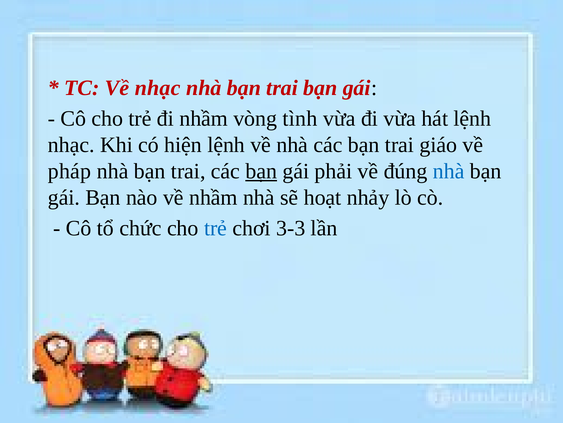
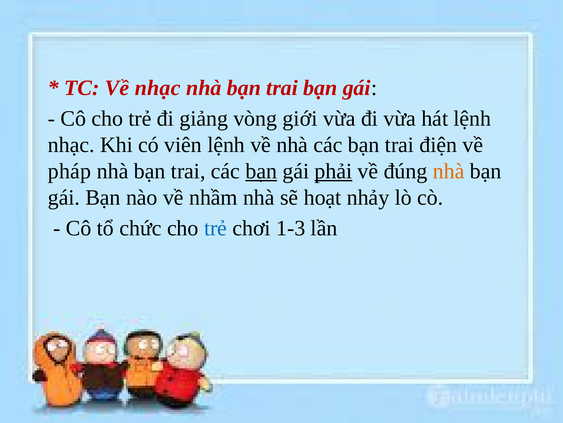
đi nhầm: nhầm -> giảng
tình: tình -> giới
hiện: hiện -> viên
giáo: giáo -> điện
phải underline: none -> present
nhà at (449, 171) colour: blue -> orange
3-3: 3-3 -> 1-3
